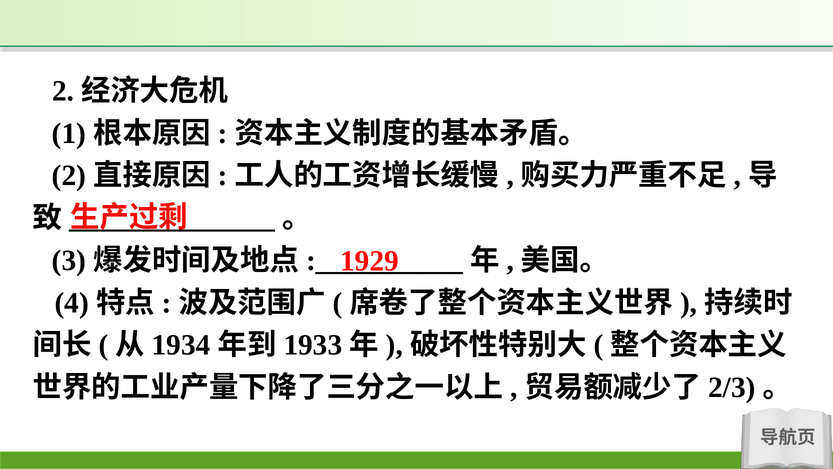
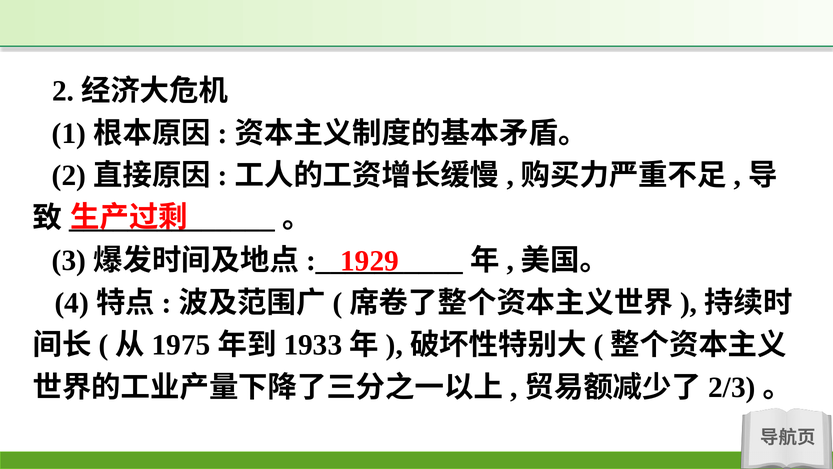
1934: 1934 -> 1975
